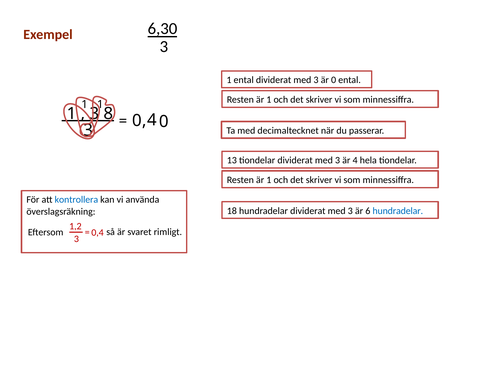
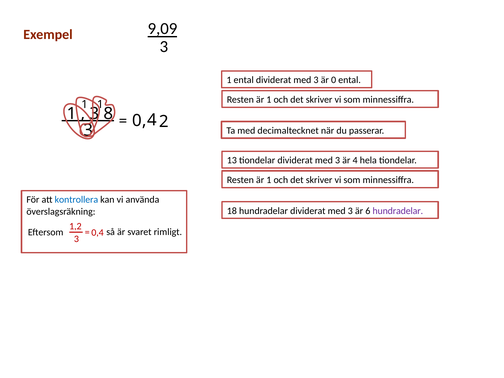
6,30: 6,30 -> 9,09
4 0: 0 -> 2
hundradelar at (398, 211) colour: blue -> purple
